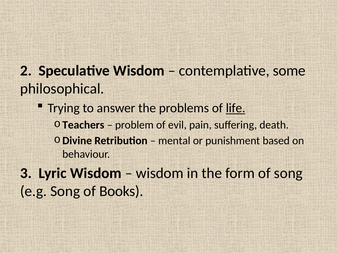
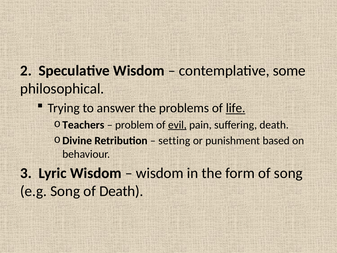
evil underline: none -> present
mental: mental -> setting
of Books: Books -> Death
